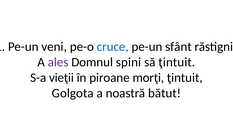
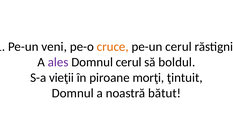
cruce colour: blue -> orange
pe-un sfânt: sfânt -> cerul
Domnul spini: spini -> cerul
să ţintuit: ţintuit -> boldul
Golgota at (73, 93): Golgota -> Domnul
